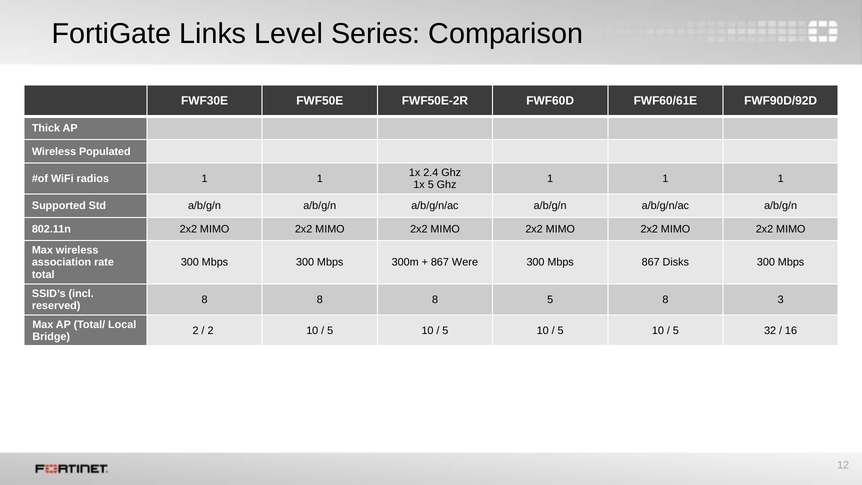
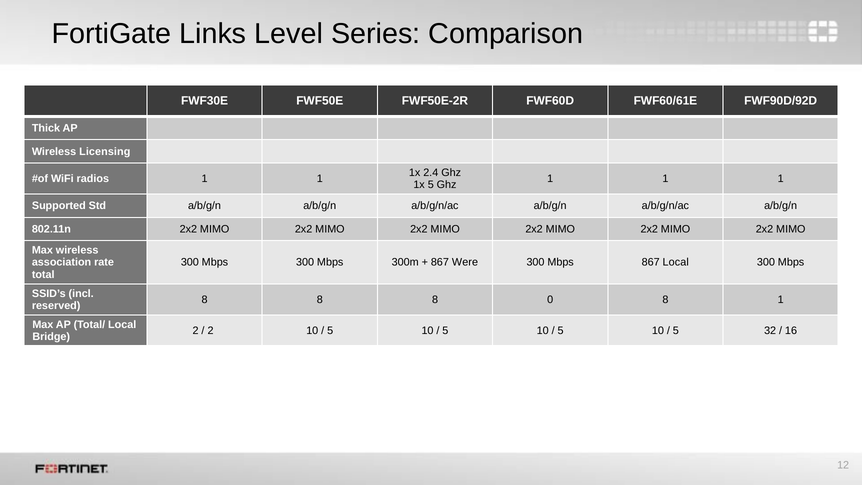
Populated: Populated -> Licensing
867 Disks: Disks -> Local
8 5: 5 -> 0
8 3: 3 -> 1
